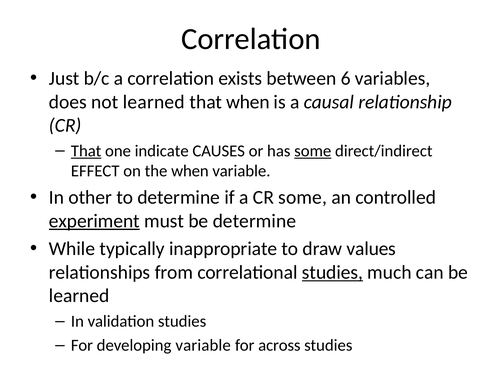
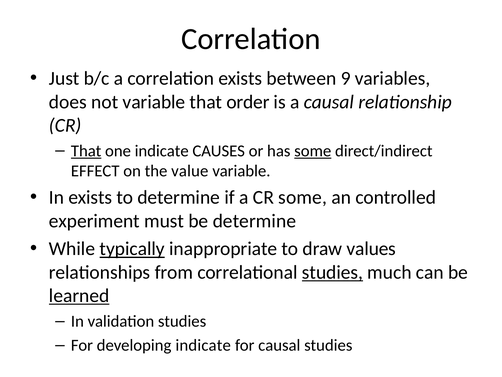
6: 6 -> 9
not learned: learned -> variable
that when: when -> order
the when: when -> value
In other: other -> exists
experiment underline: present -> none
typically underline: none -> present
learned at (79, 295) underline: none -> present
developing variable: variable -> indicate
for across: across -> causal
